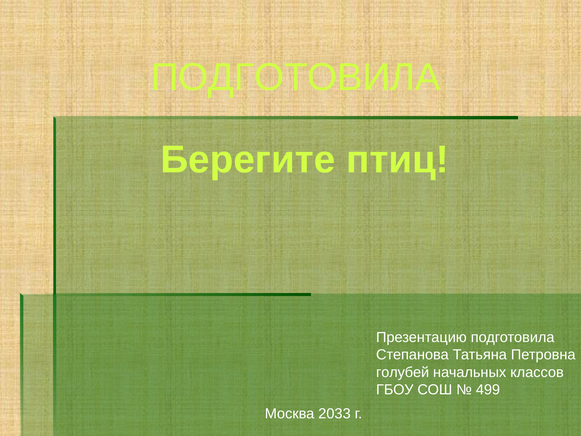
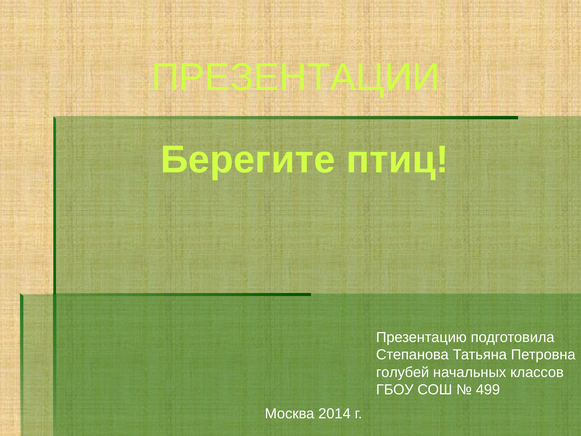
ПОДГОТОВИЛА at (296, 77): ПОДГОТОВИЛА -> ПРЕЗЕНТАЦИИ
2033: 2033 -> 2014
